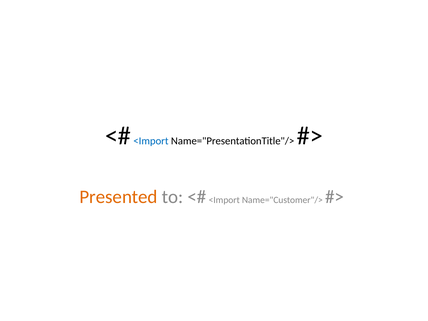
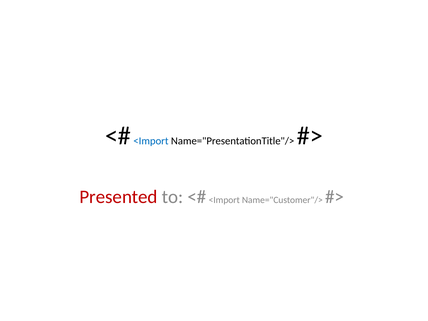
Presented colour: orange -> red
